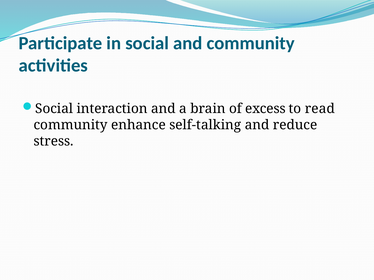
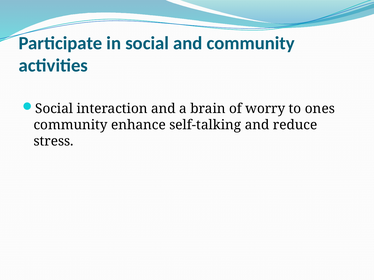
excess: excess -> worry
read: read -> ones
